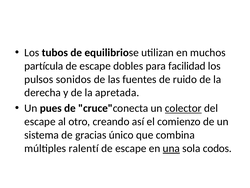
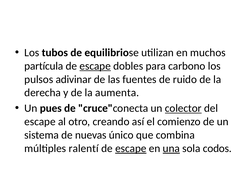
escape at (95, 66) underline: none -> present
facilidad: facilidad -> carbono
sonidos: sonidos -> adivinar
apretada: apretada -> aumenta
gracias: gracias -> nuevas
escape at (131, 148) underline: none -> present
